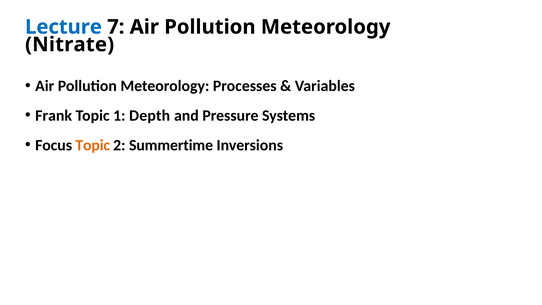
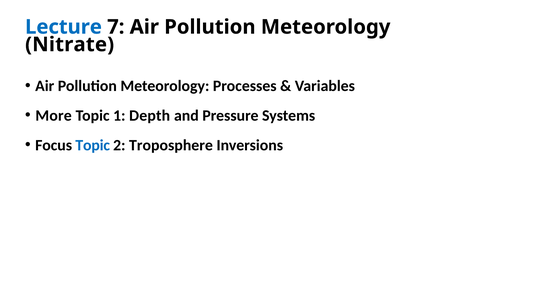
Frank: Frank -> More
Topic at (93, 145) colour: orange -> blue
Summertime: Summertime -> Troposphere
